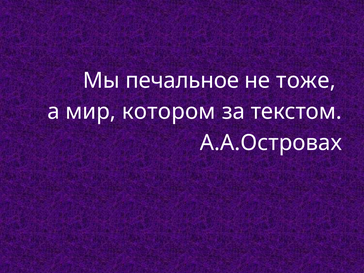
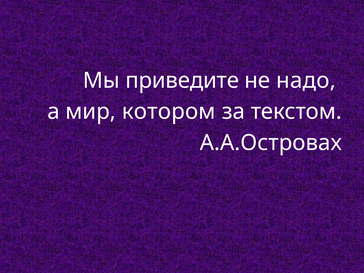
печальное: печальное -> приведите
тоже: тоже -> надо
